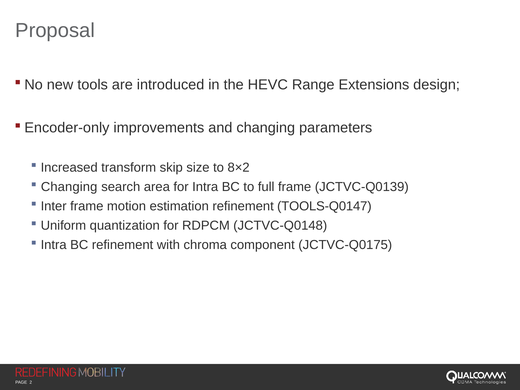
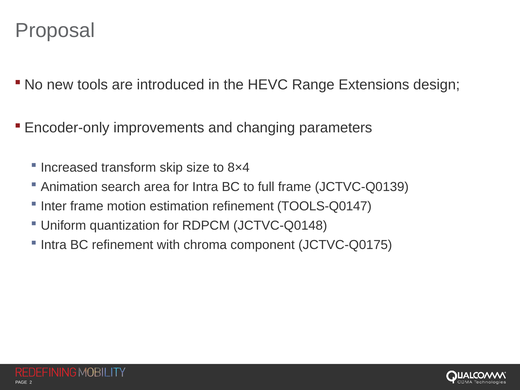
8×2: 8×2 -> 8×4
Changing at (69, 187): Changing -> Animation
